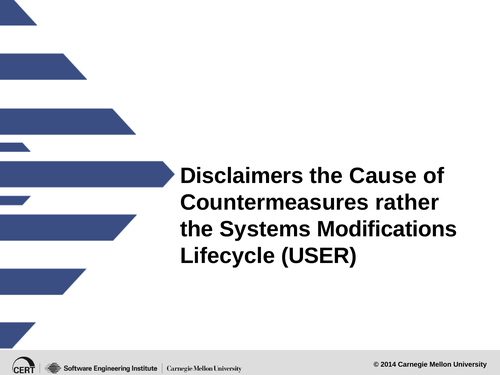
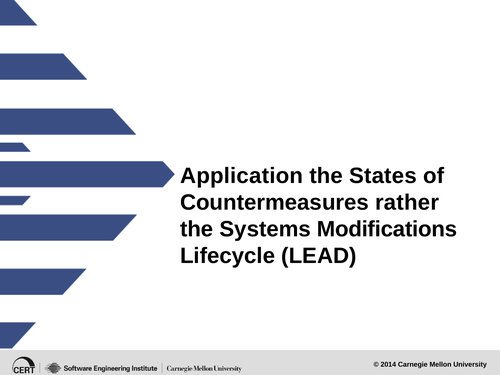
Disclaimers: Disclaimers -> Application
Cause: Cause -> States
USER: USER -> LEAD
